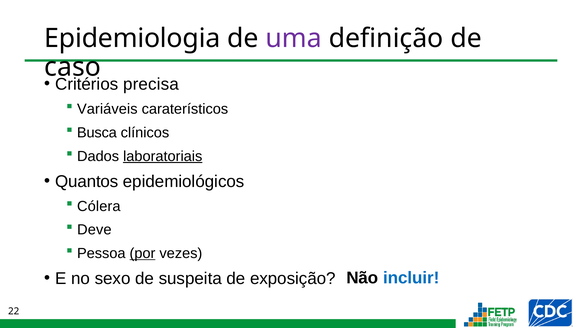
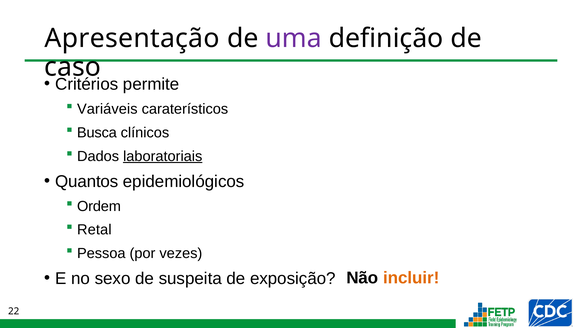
Epidemiologia: Epidemiologia -> Apresentação
precisa: precisa -> permite
Cólera: Cólera -> Ordem
Deve: Deve -> Retal
por underline: present -> none
incluir colour: blue -> orange
